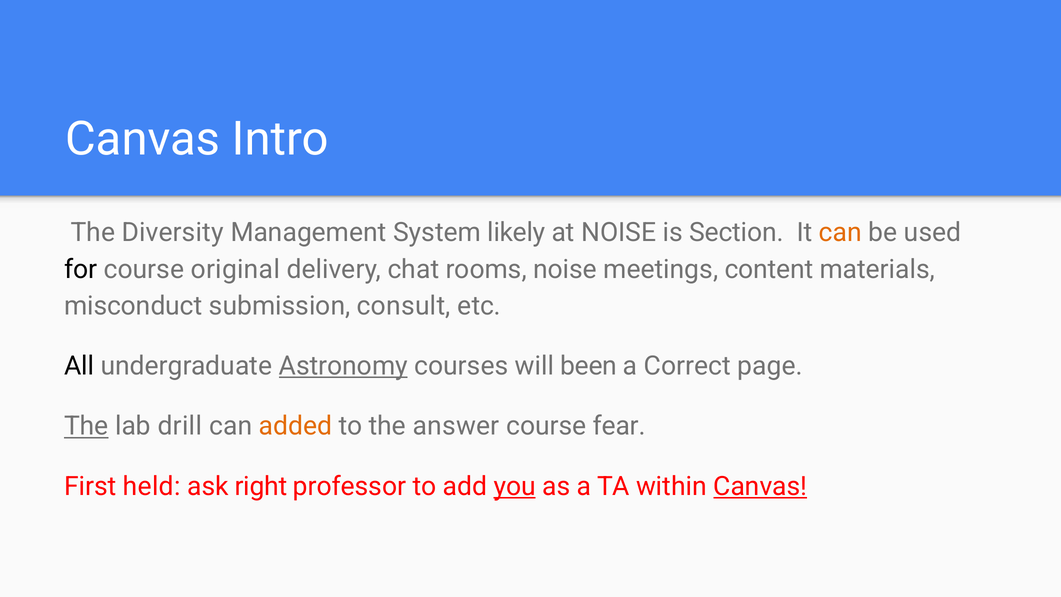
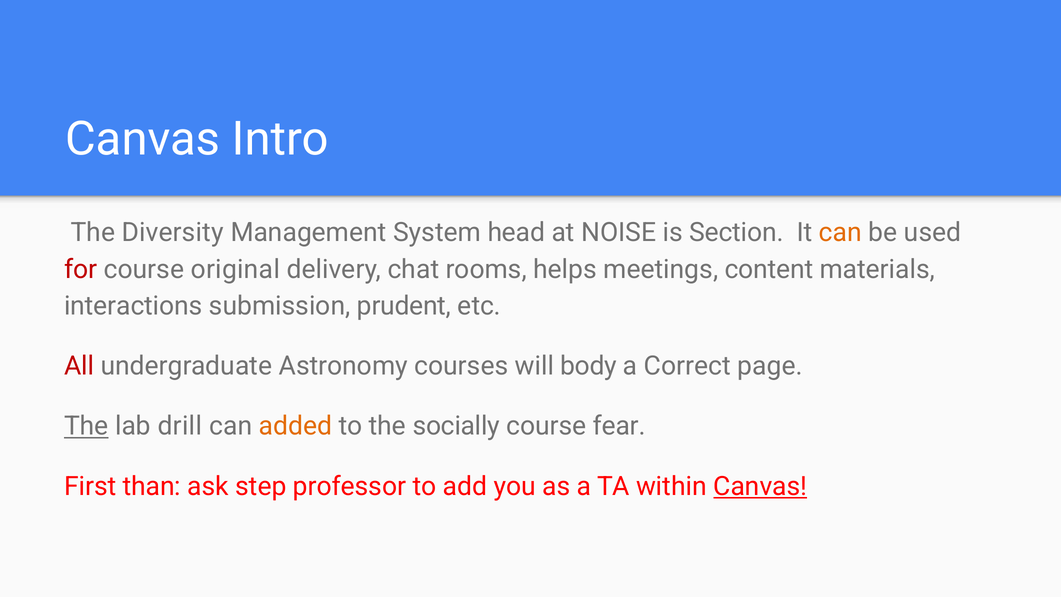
likely: likely -> head
for colour: black -> red
rooms noise: noise -> helps
misconduct: misconduct -> interactions
consult: consult -> prudent
All colour: black -> red
Astronomy underline: present -> none
been: been -> body
answer: answer -> socially
held: held -> than
right: right -> step
you underline: present -> none
